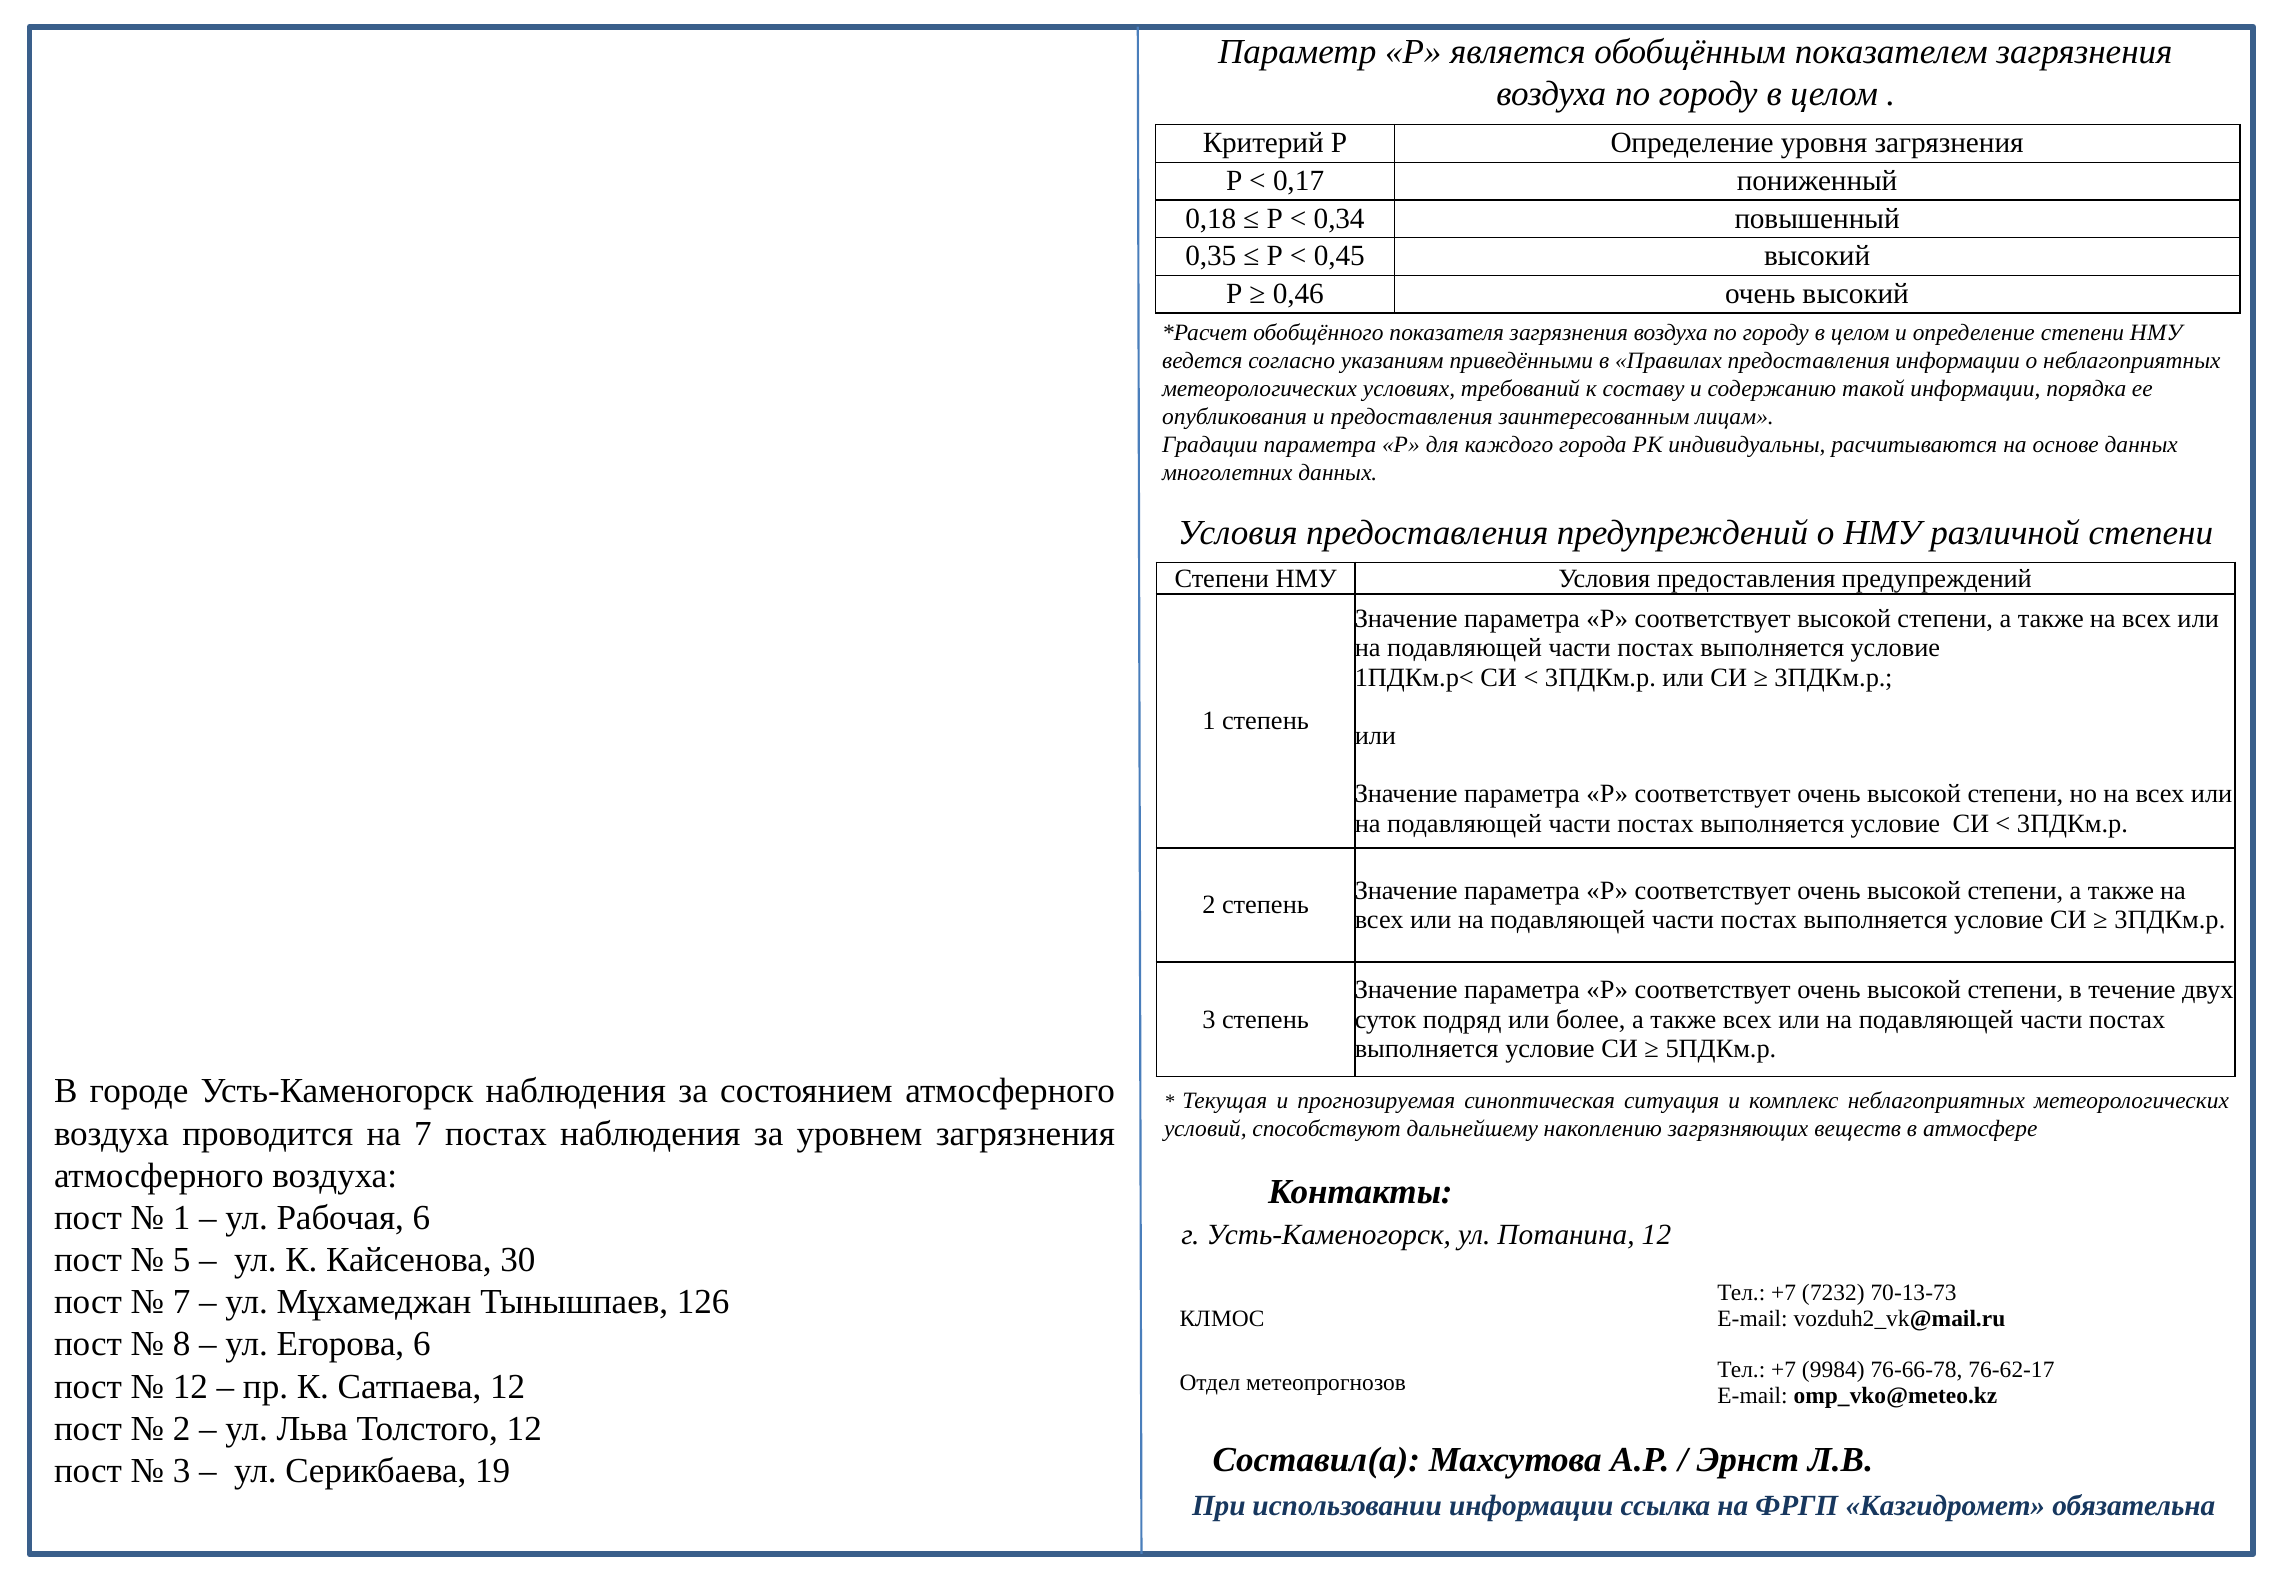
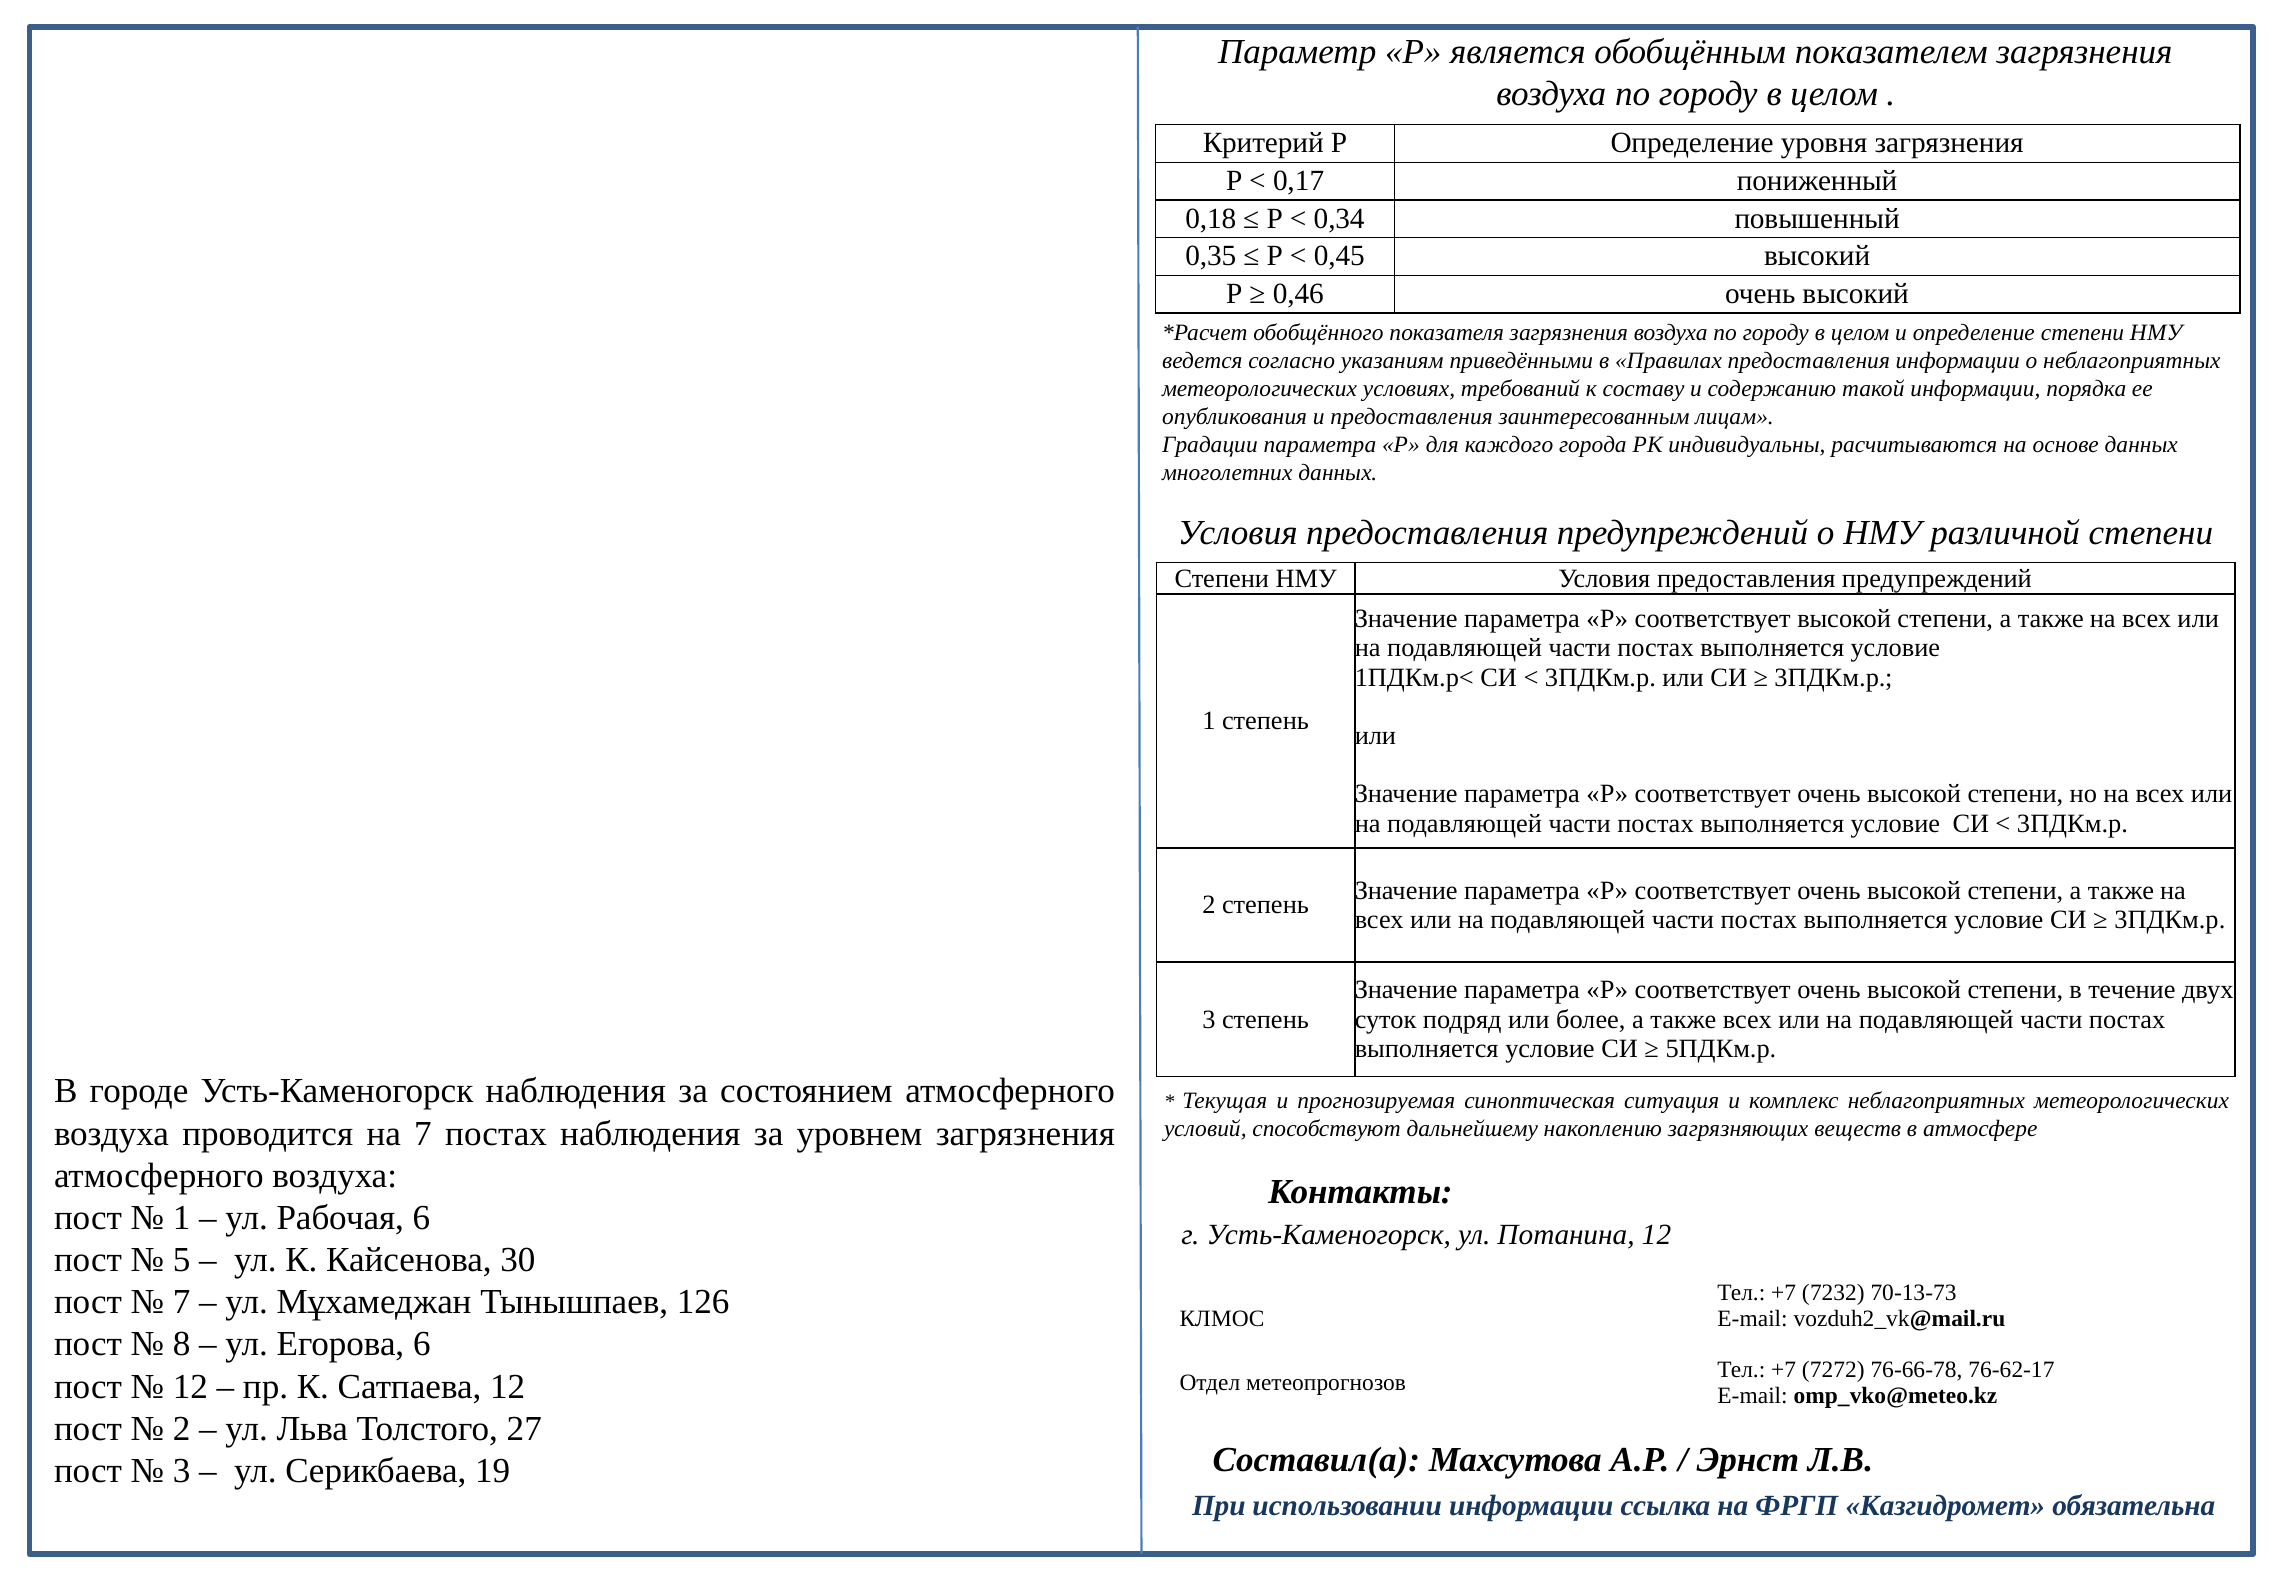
9984: 9984 -> 7272
Толстого 12: 12 -> 27
